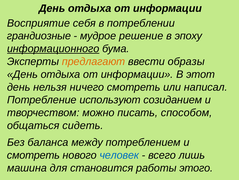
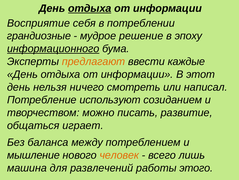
отдыха at (90, 8) underline: none -> present
образы: образы -> каждые
способом: способом -> развитие
сидеть: сидеть -> играет
смотреть at (33, 155): смотреть -> мышление
человек colour: blue -> orange
становится: становится -> развлечений
